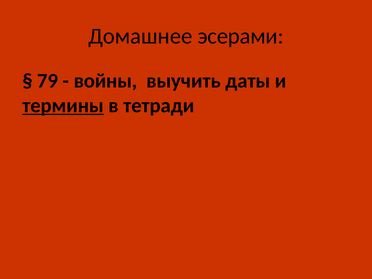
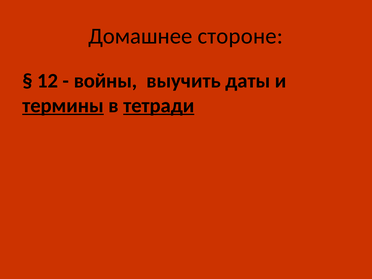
эсерами: эсерами -> стороне
79: 79 -> 12
тетради underline: none -> present
